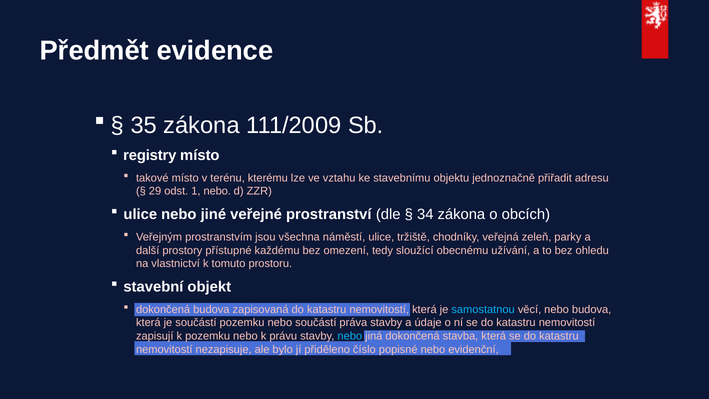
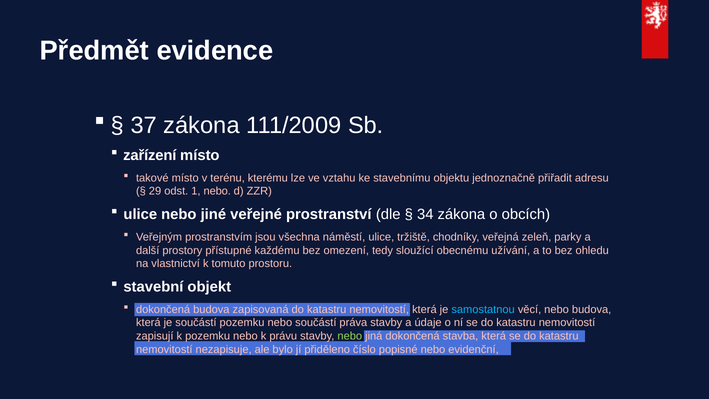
35: 35 -> 37
registry: registry -> zařízení
nebo at (350, 336) colour: light blue -> light green
